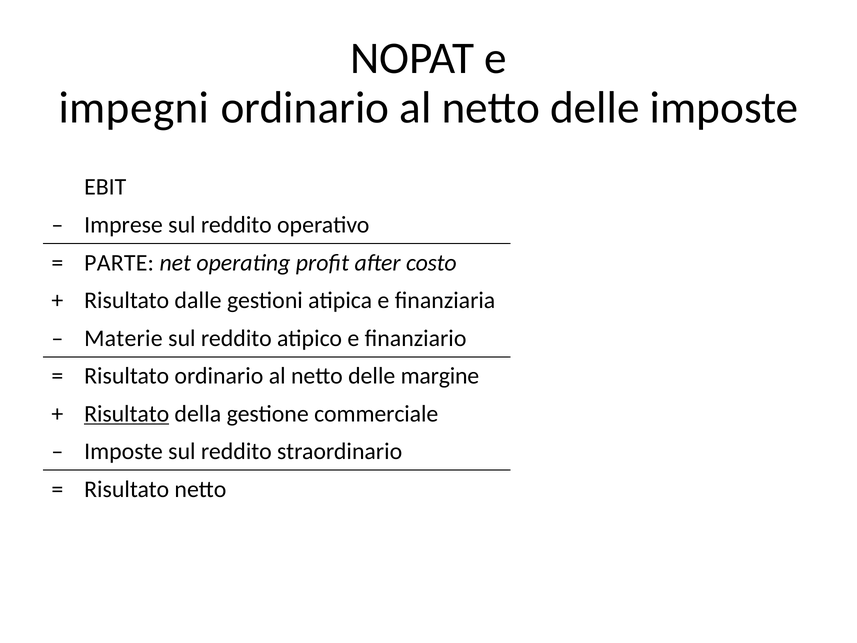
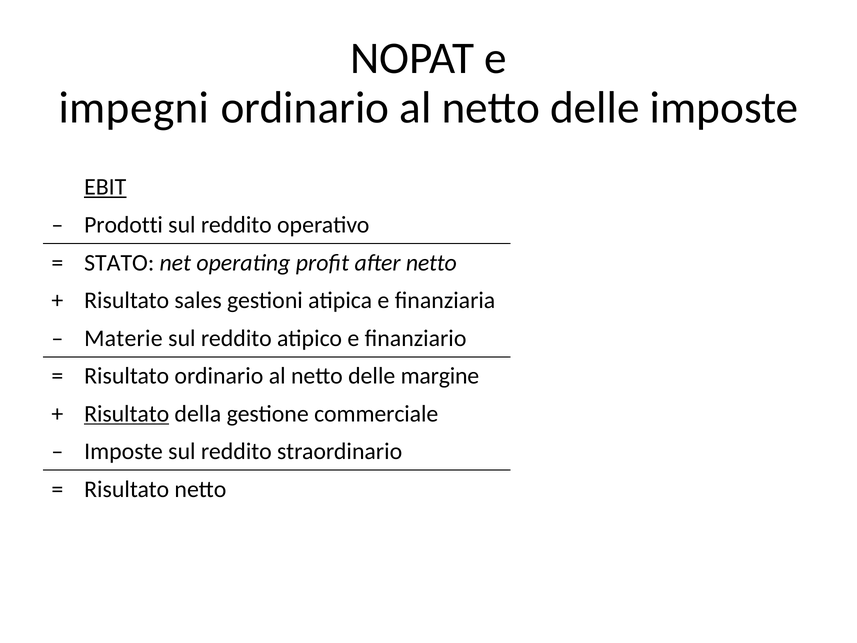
EBIT underline: none -> present
Imprese: Imprese -> Prodotti
PARTE: PARTE -> STATO
after costo: costo -> netto
dalle: dalle -> sales
